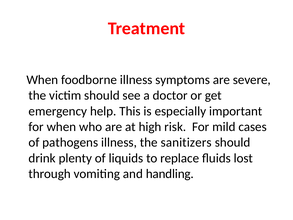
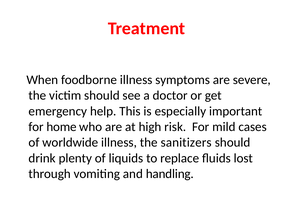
for when: when -> home
pathogens: pathogens -> worldwide
